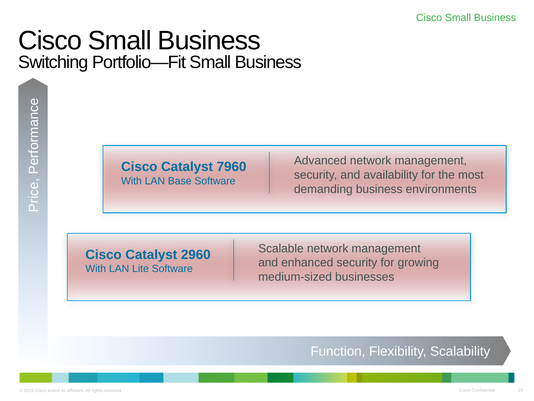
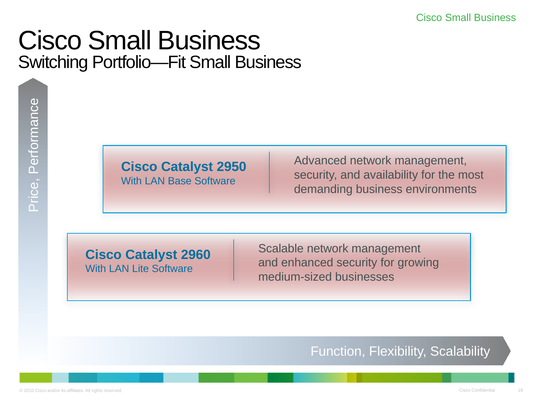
7960: 7960 -> 2950
